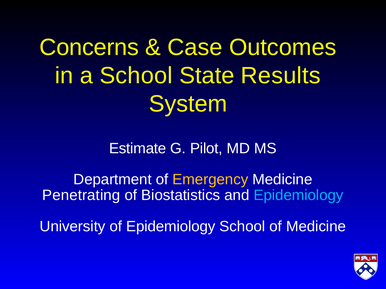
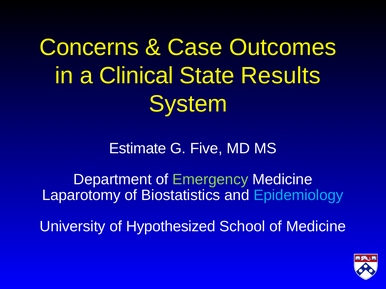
a School: School -> Clinical
Pilot: Pilot -> Five
Emergency colour: yellow -> light green
Penetrating: Penetrating -> Laparotomy
of Epidemiology: Epidemiology -> Hypothesized
